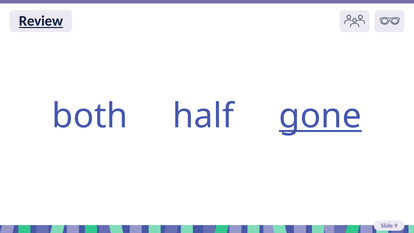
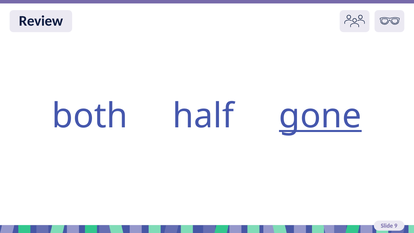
Review underline: present -> none
